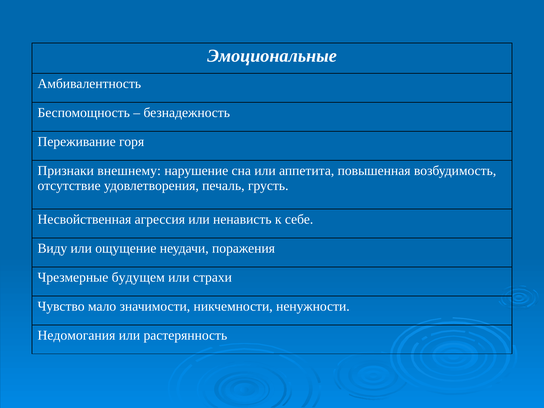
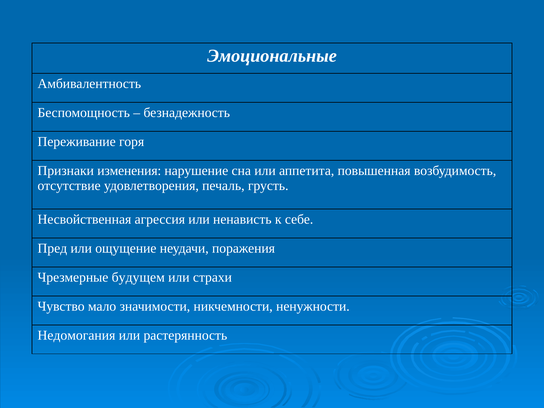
внешнему: внешнему -> изменения
Виду: Виду -> Пред
